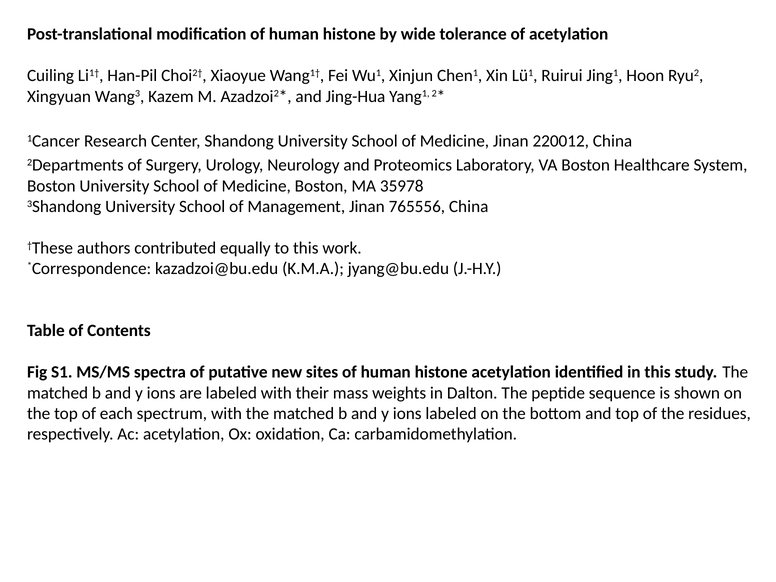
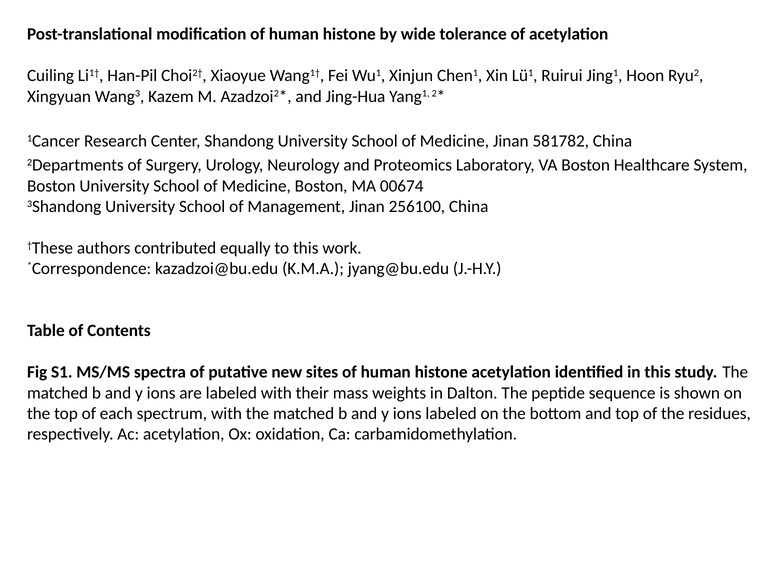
220012: 220012 -> 581782
35978: 35978 -> 00674
765556: 765556 -> 256100
